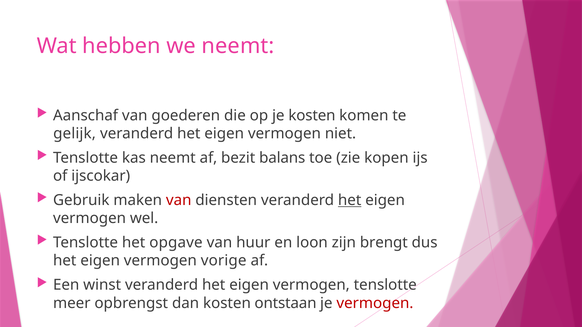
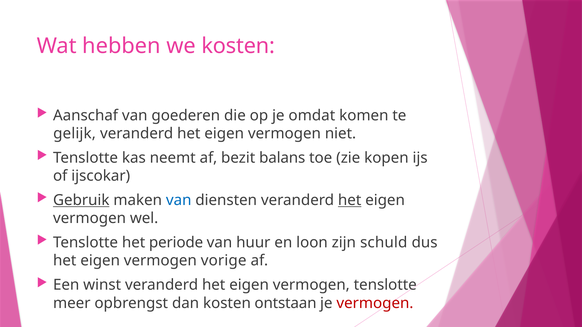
we neemt: neemt -> kosten
je kosten: kosten -> omdat
Gebruik underline: none -> present
van at (179, 200) colour: red -> blue
opgave: opgave -> periode
brengt: brengt -> schuld
